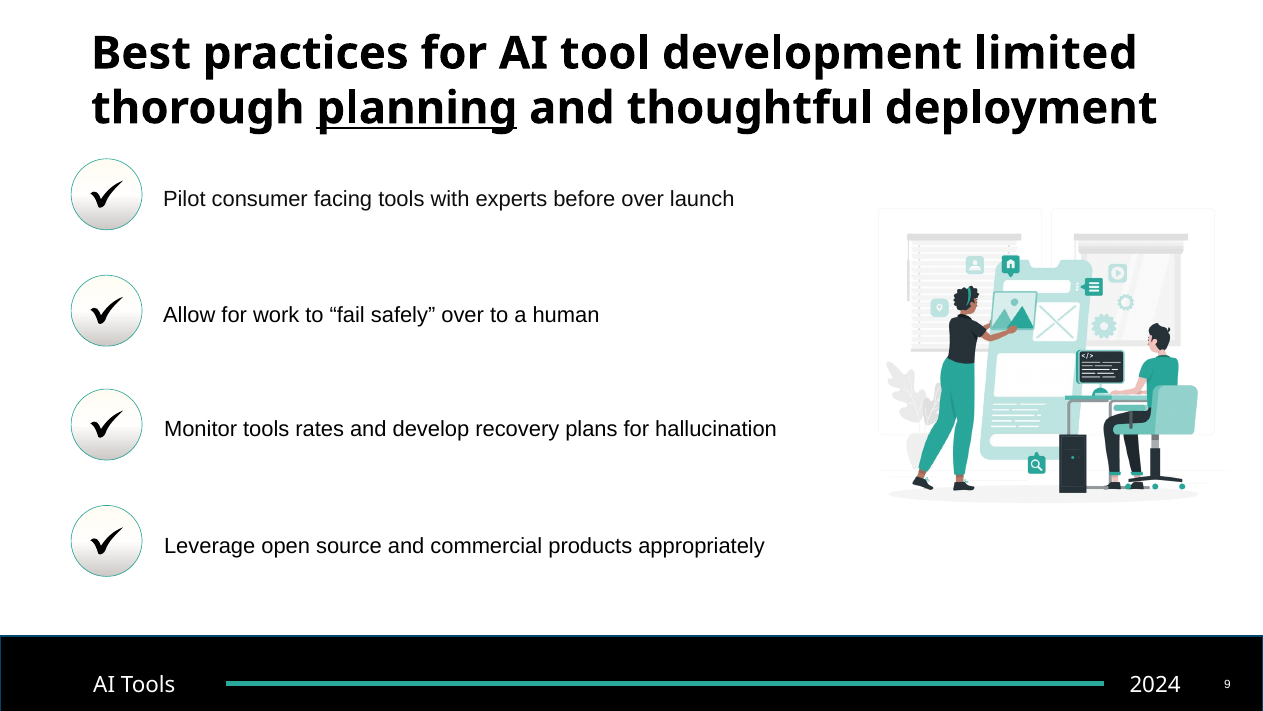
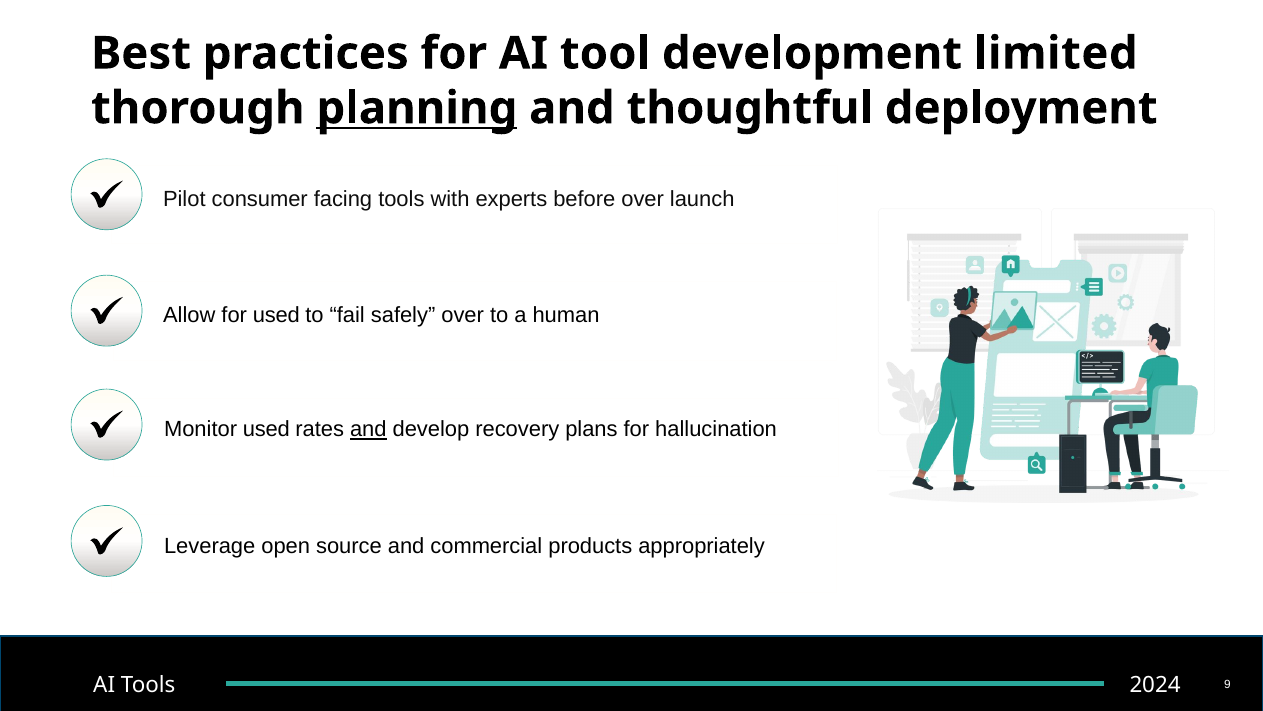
for work: work -> used
Monitor tools: tools -> used
and at (368, 429) underline: none -> present
